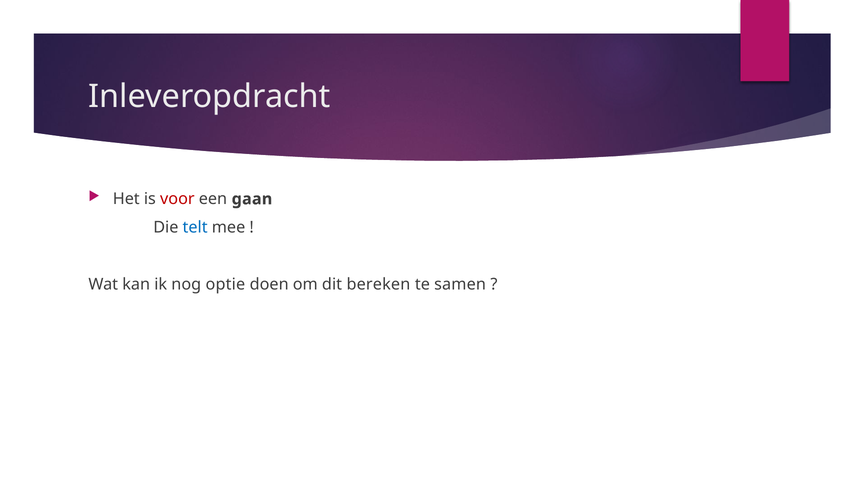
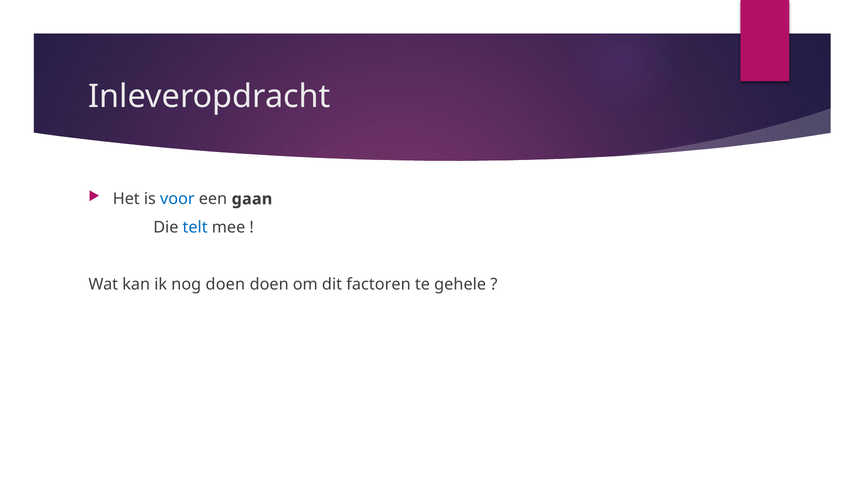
voor colour: red -> blue
nog optie: optie -> doen
bereken: bereken -> factoren
samen: samen -> gehele
